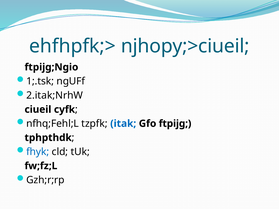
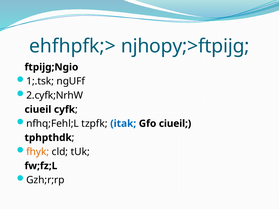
njhopy;>ciueil: njhopy;>ciueil -> njhopy;>ftpijg
2.itak;NrhW: 2.itak;NrhW -> 2.cyfk;NrhW
Gfo ftpijg: ftpijg -> ciueil
fhyk colour: blue -> orange
